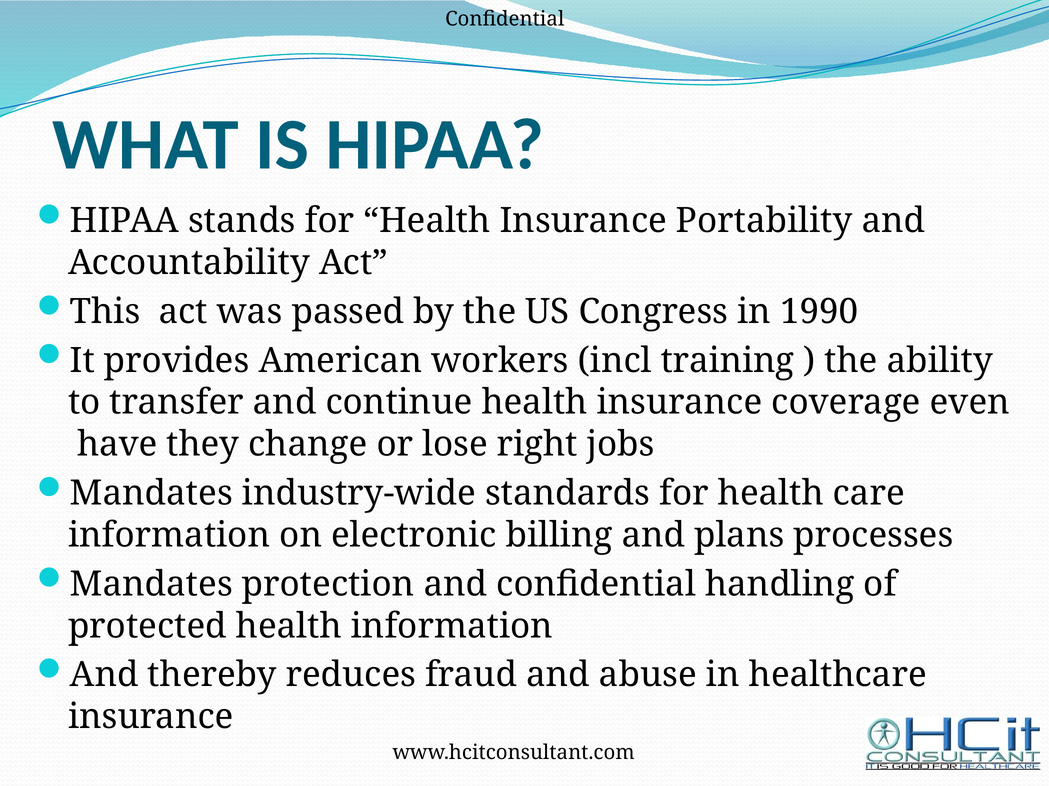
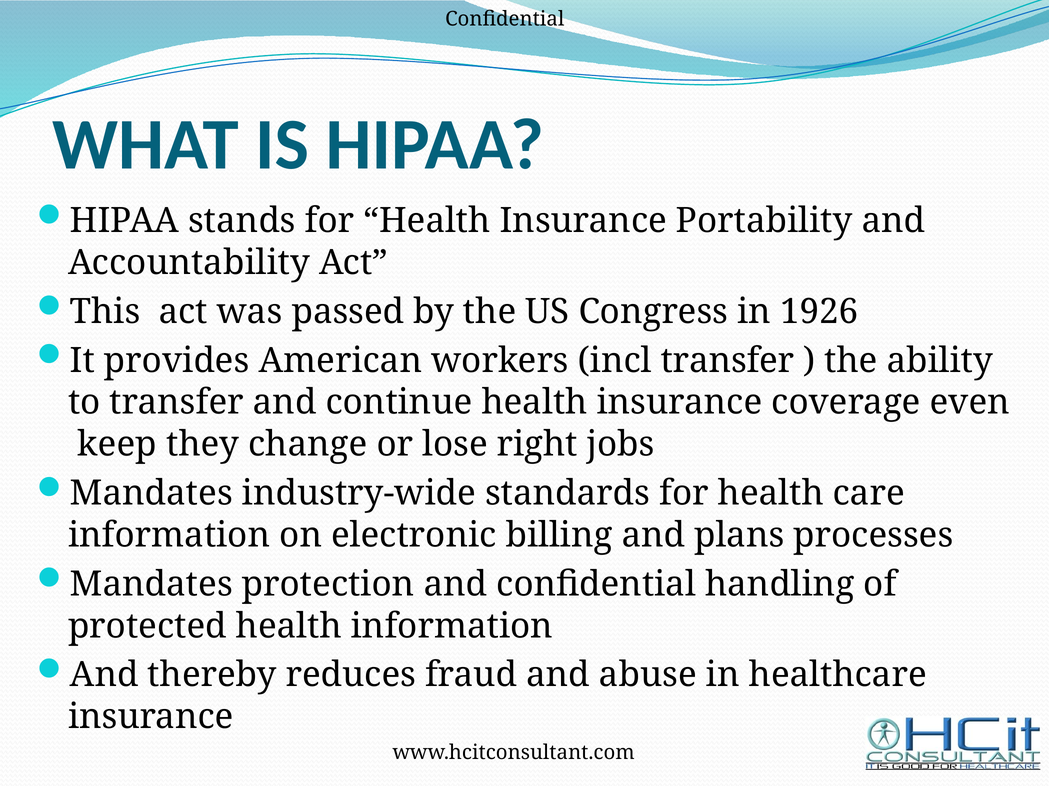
1990: 1990 -> 1926
incl training: training -> transfer
have: have -> keep
